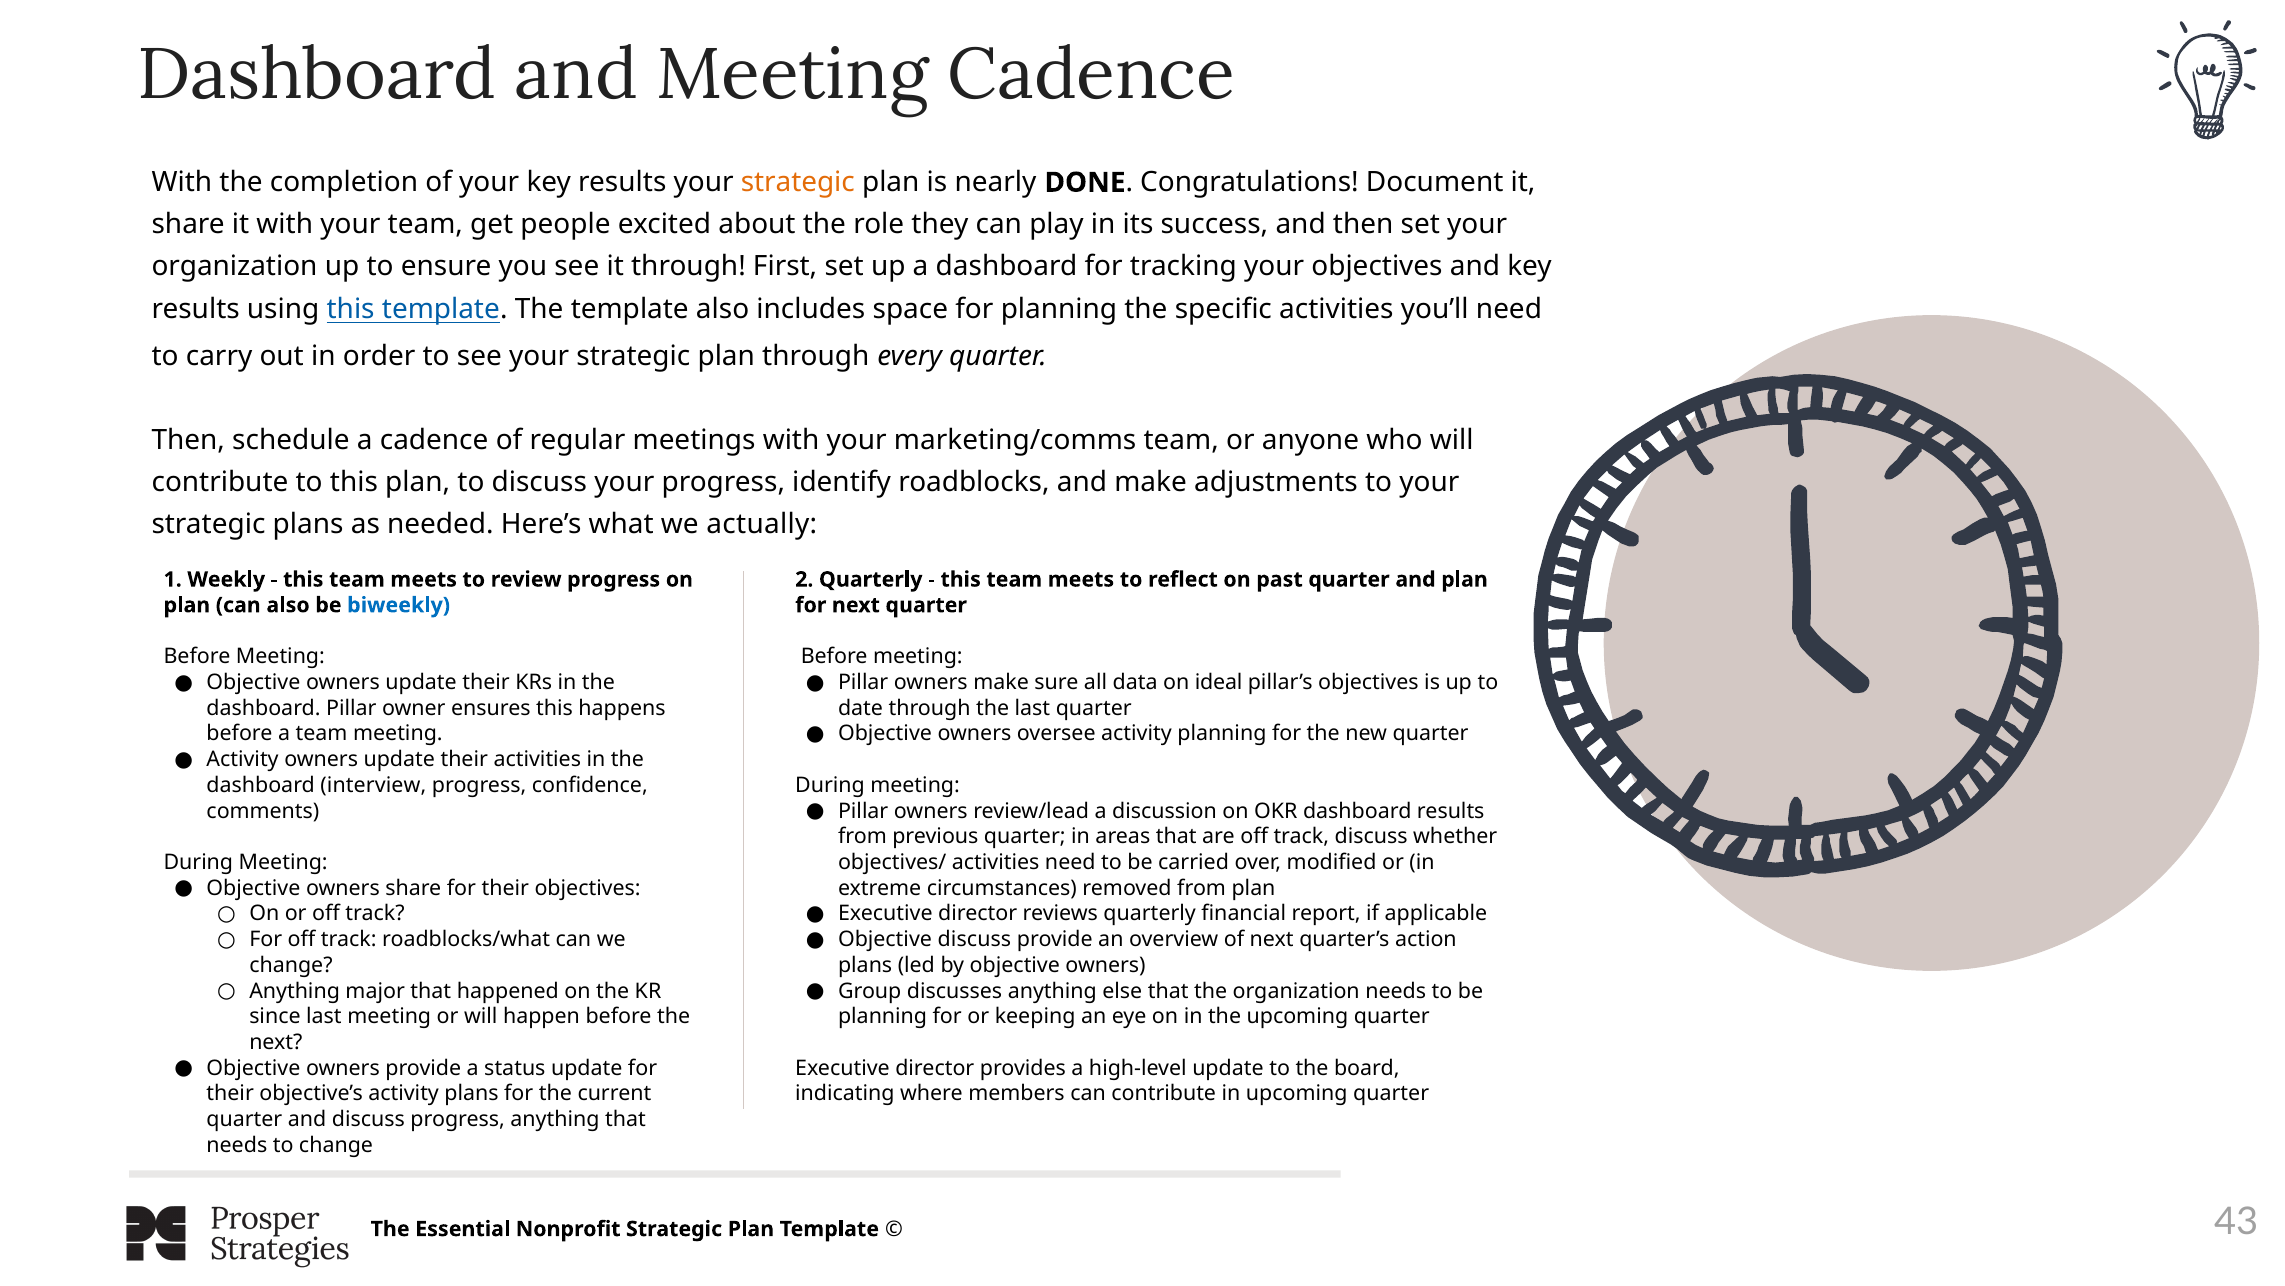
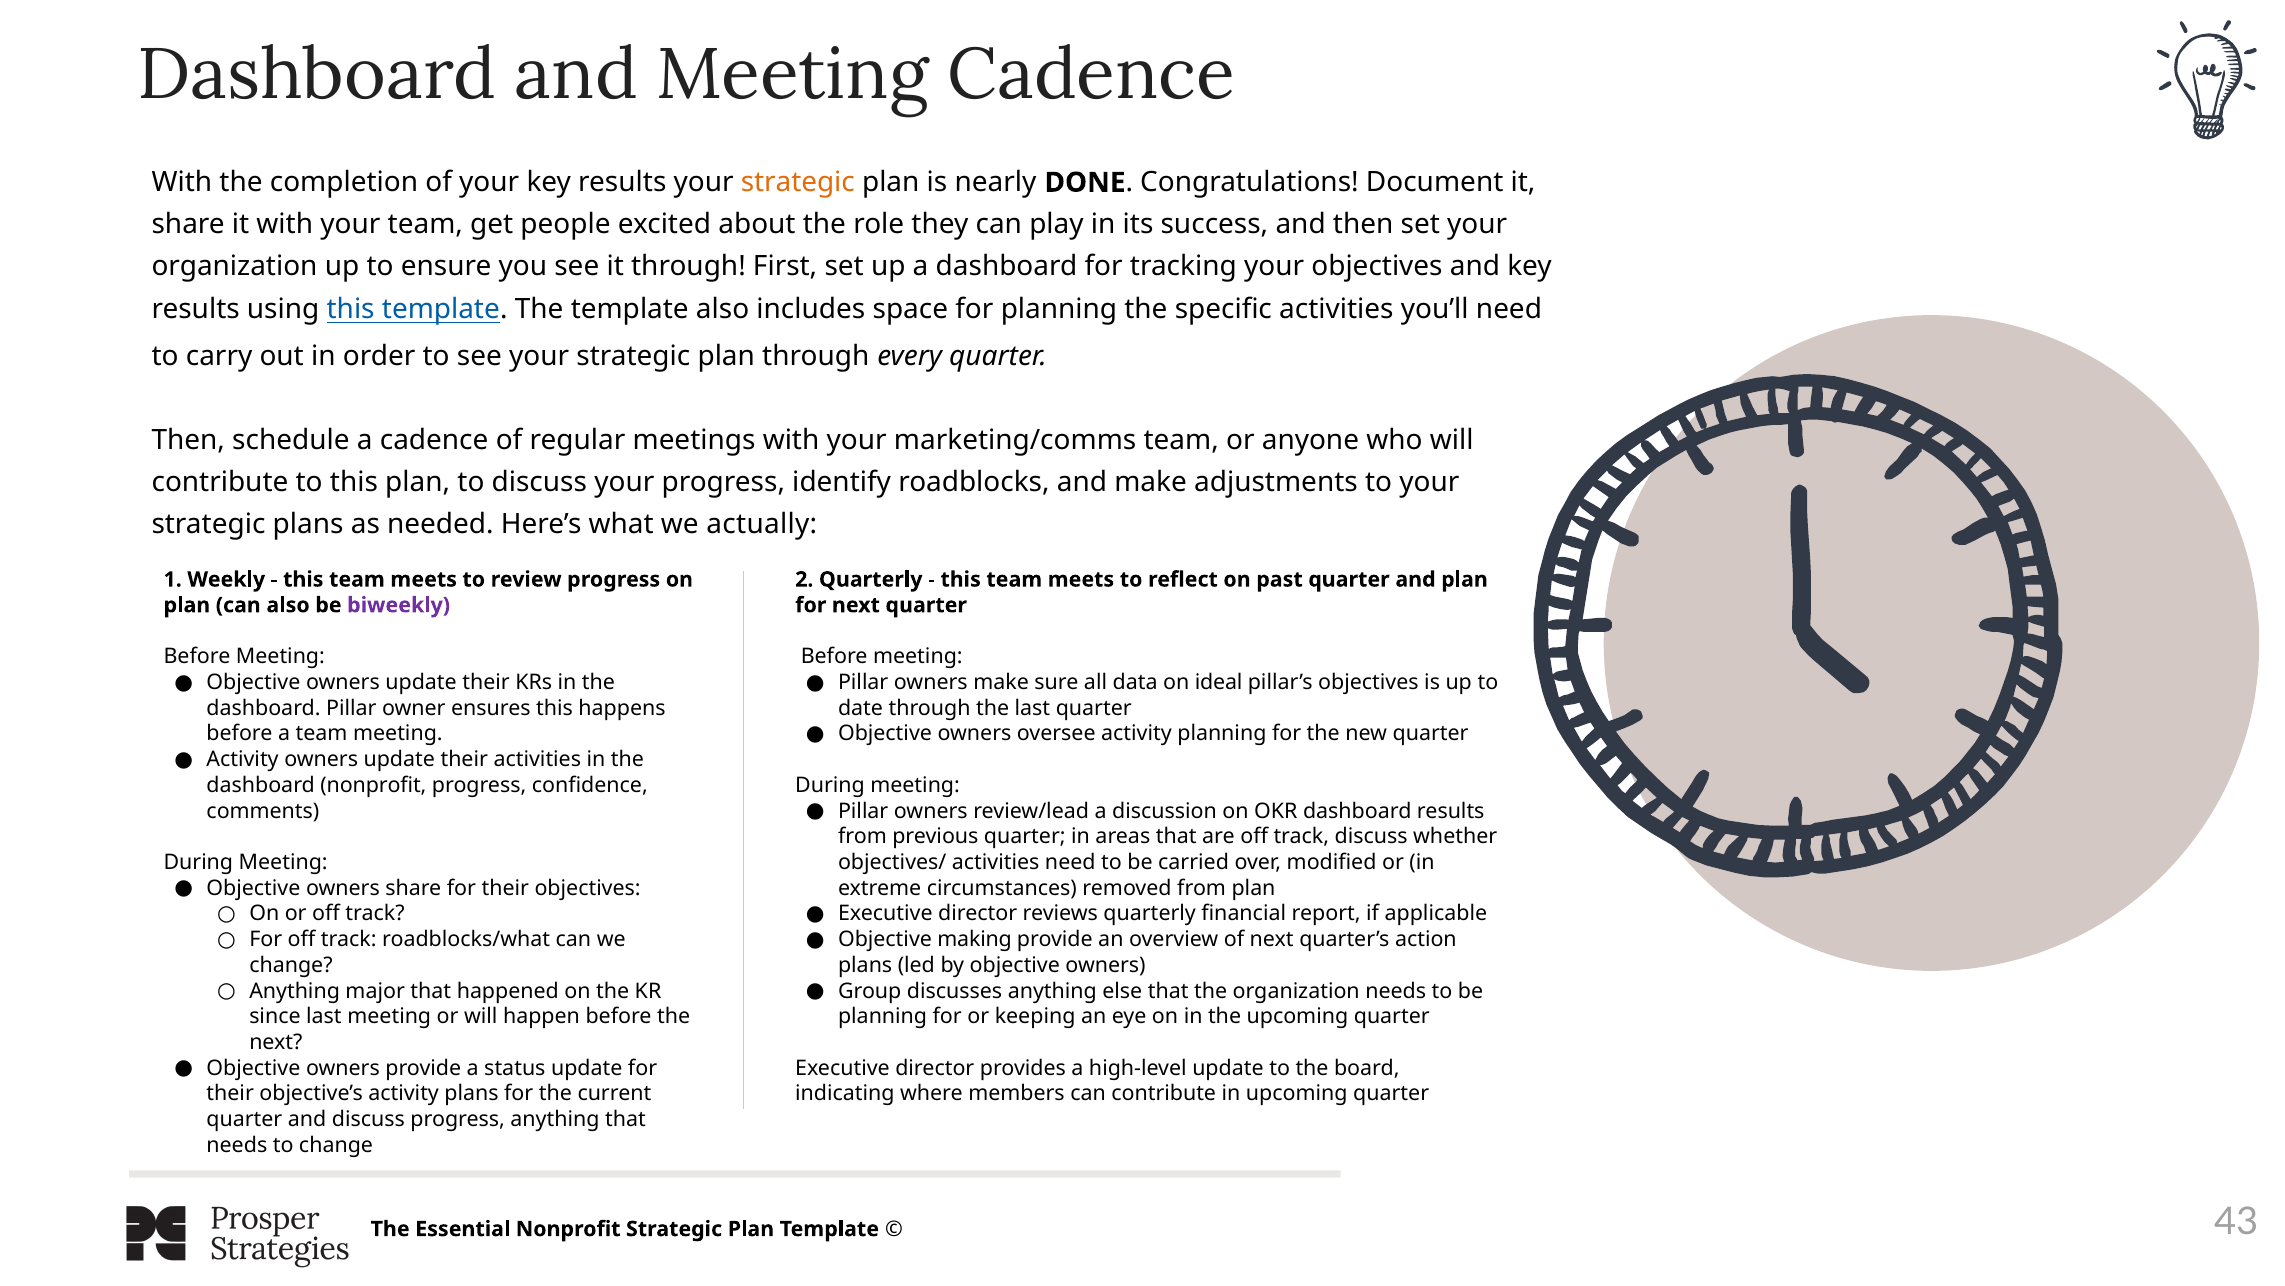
biweekly colour: blue -> purple
dashboard interview: interview -> nonprofit
Objective discuss: discuss -> making
